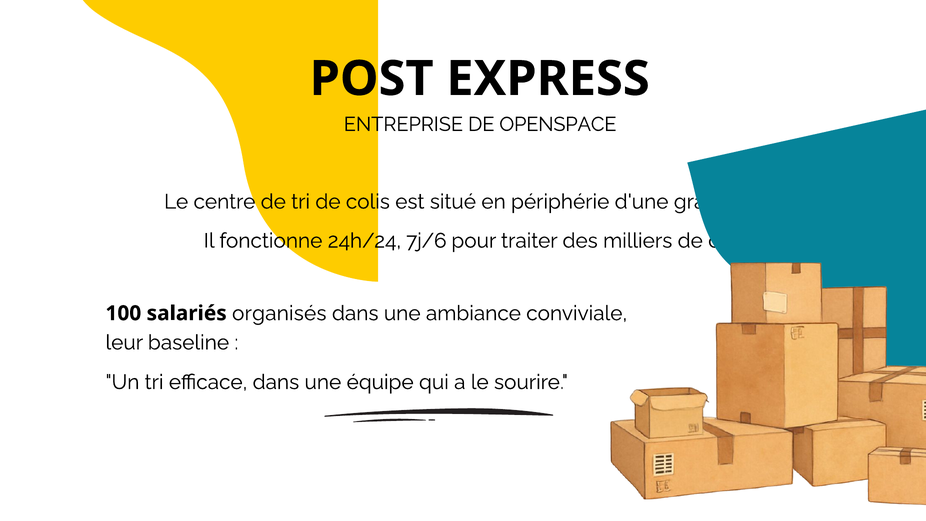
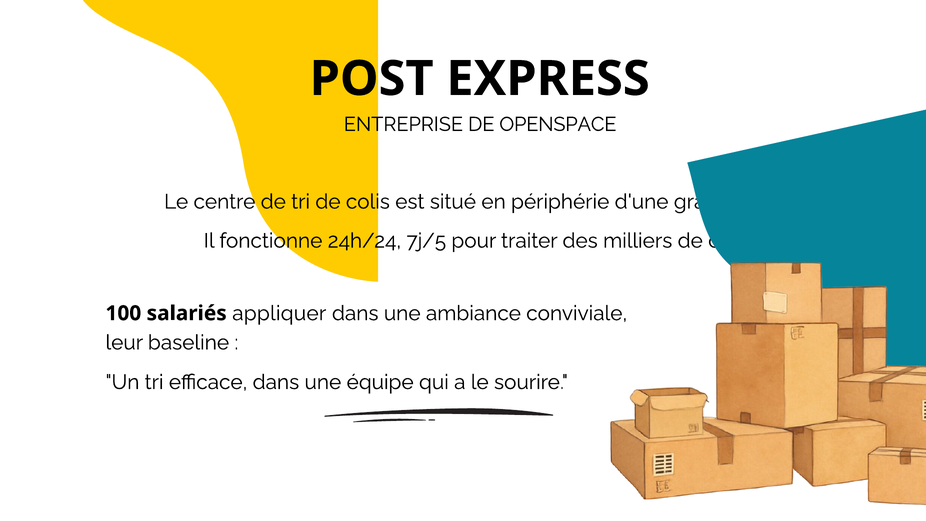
7j/6: 7j/6 -> 7j/5
organisés: organisés -> appliquer
